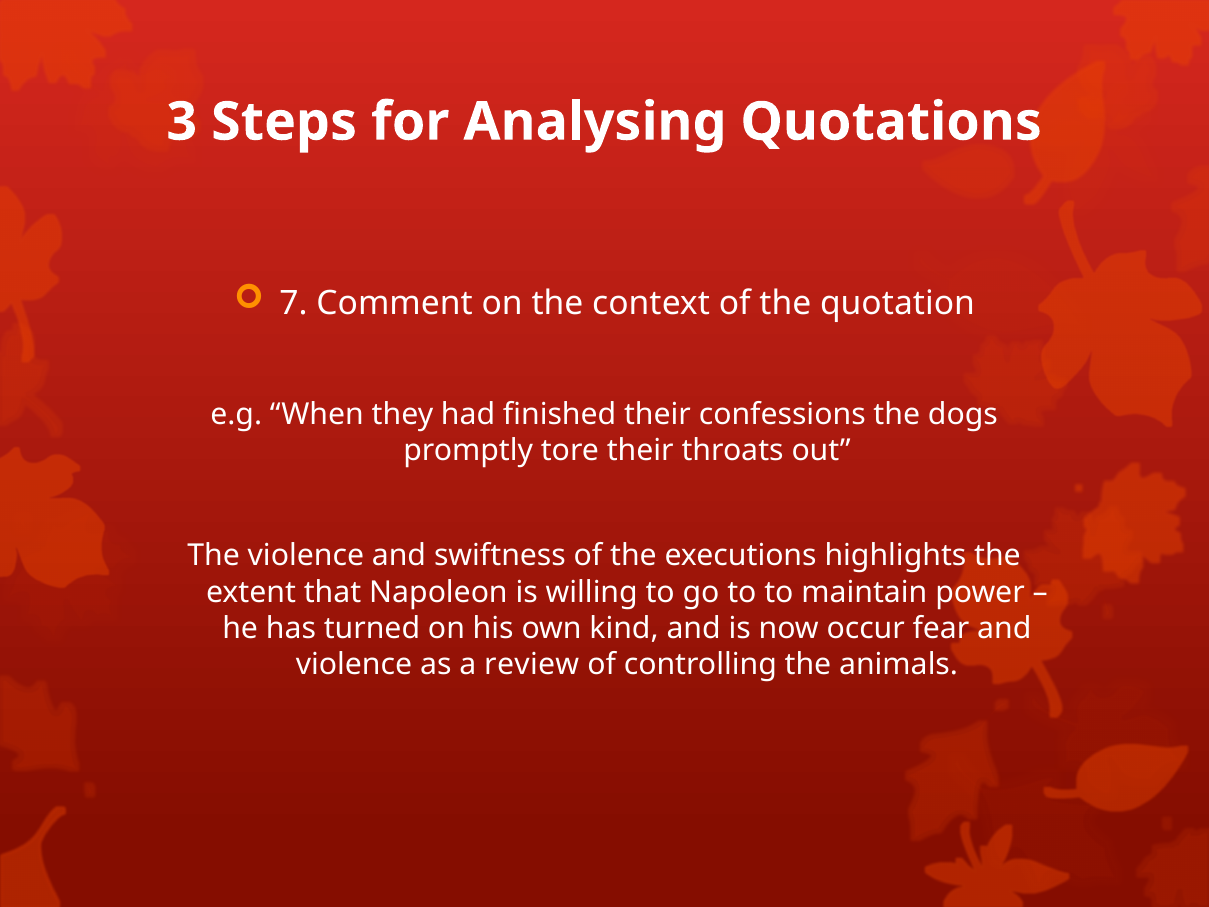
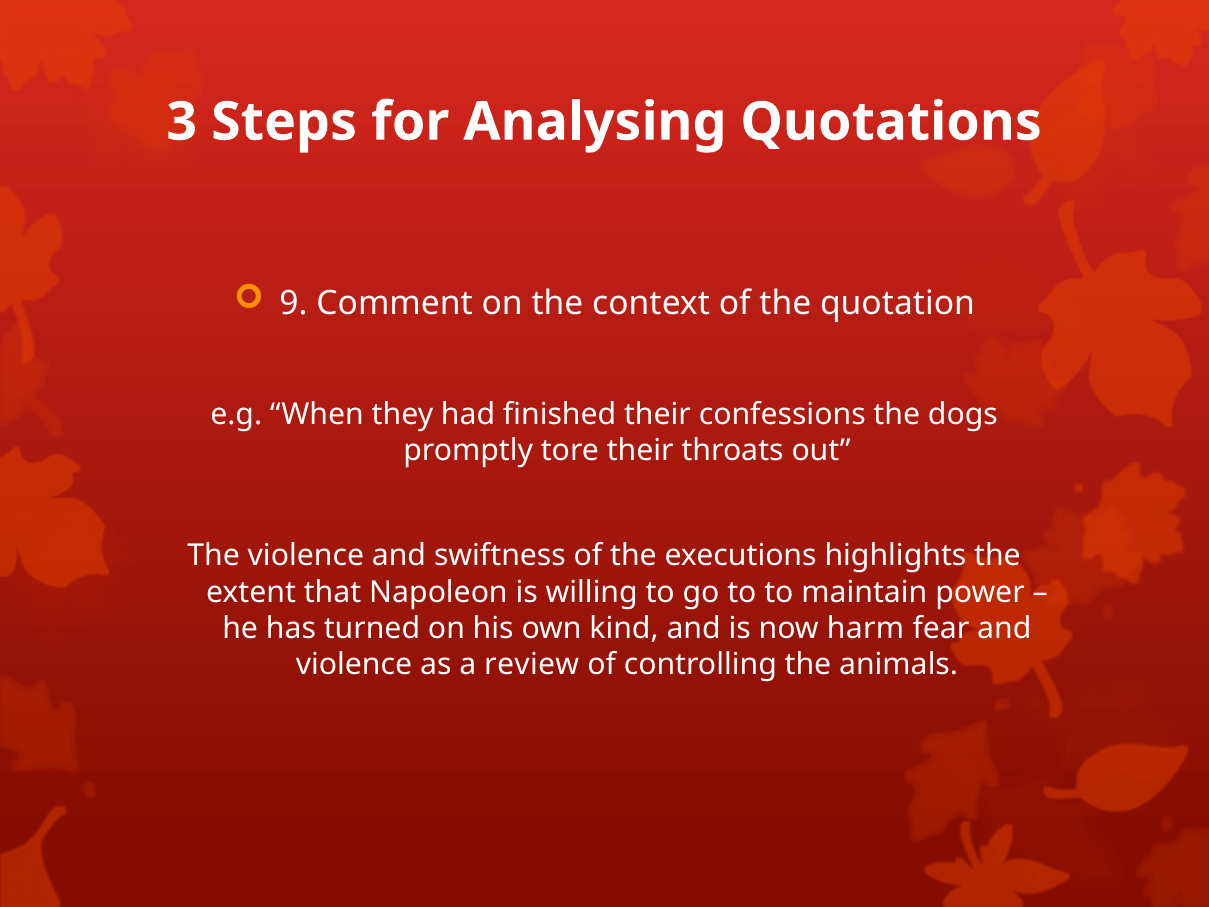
7: 7 -> 9
occur: occur -> harm
